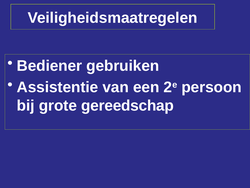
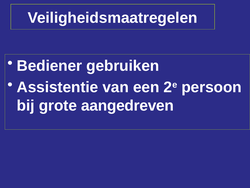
gereedschap: gereedschap -> aangedreven
